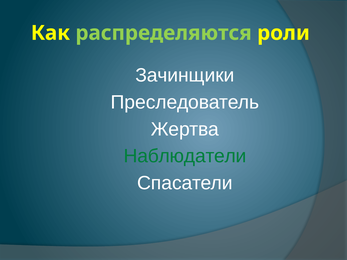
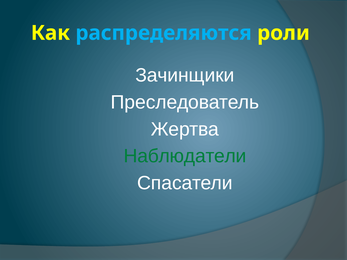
распределяются colour: light green -> light blue
